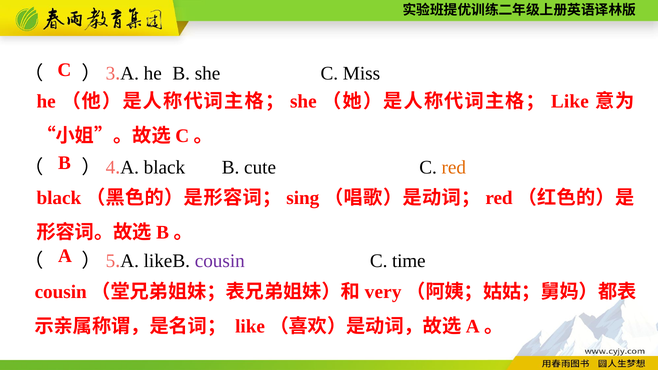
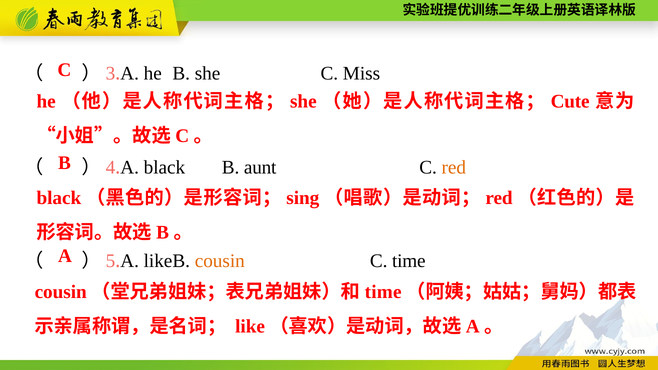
Like at (570, 101): Like -> Cute
cute: cute -> aunt
cousin at (220, 261) colour: purple -> orange
very at (383, 292): very -> time
